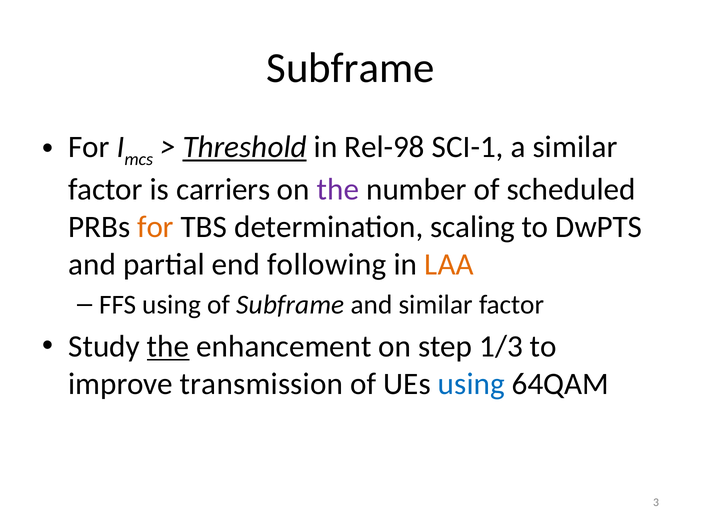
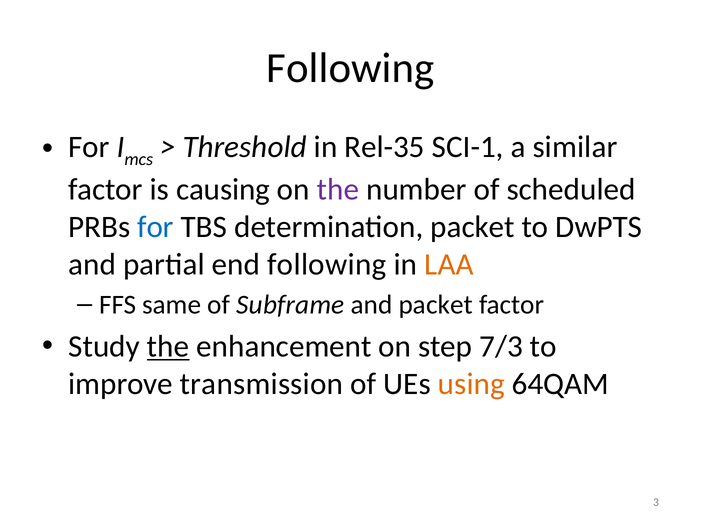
Subframe at (350, 68): Subframe -> Following
Threshold underline: present -> none
Rel-98: Rel-98 -> Rel-35
carriers: carriers -> causing
for at (156, 227) colour: orange -> blue
determination scaling: scaling -> packet
FFS using: using -> same
and similar: similar -> packet
1/3: 1/3 -> 7/3
using at (471, 384) colour: blue -> orange
